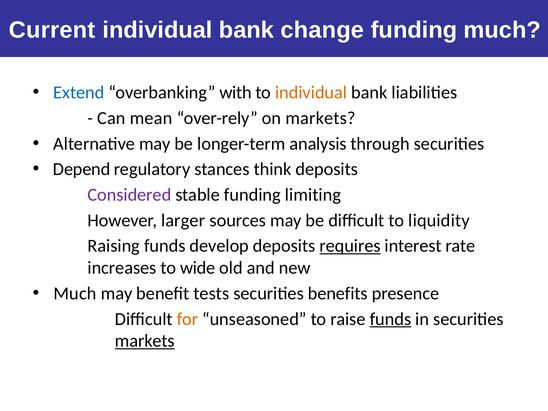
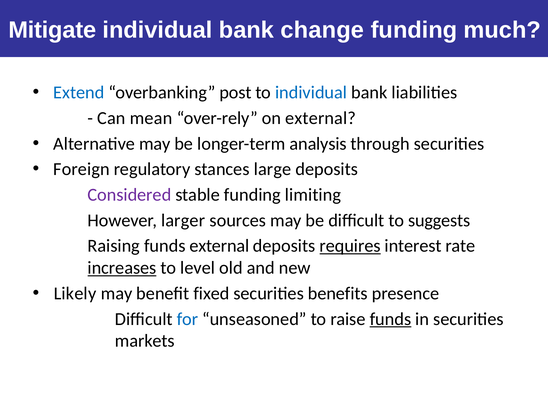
Current: Current -> Mitigate
with: with -> post
individual at (311, 93) colour: orange -> blue
on markets: markets -> external
Depend: Depend -> Foreign
think: think -> large
liquidity: liquidity -> suggests
funds develop: develop -> external
increases underline: none -> present
wide: wide -> level
Much at (75, 293): Much -> Likely
tests: tests -> fixed
for colour: orange -> blue
markets at (145, 341) underline: present -> none
